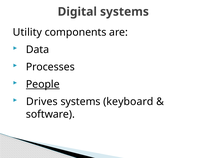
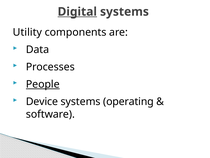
Digital underline: none -> present
Drives: Drives -> Device
keyboard: keyboard -> operating
